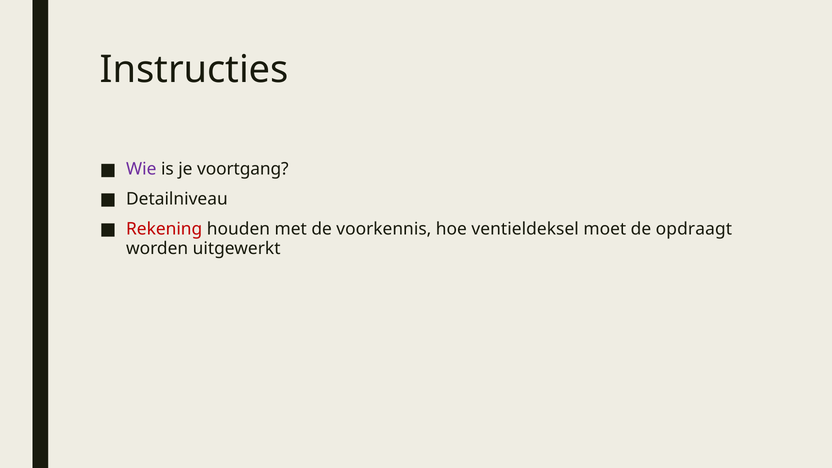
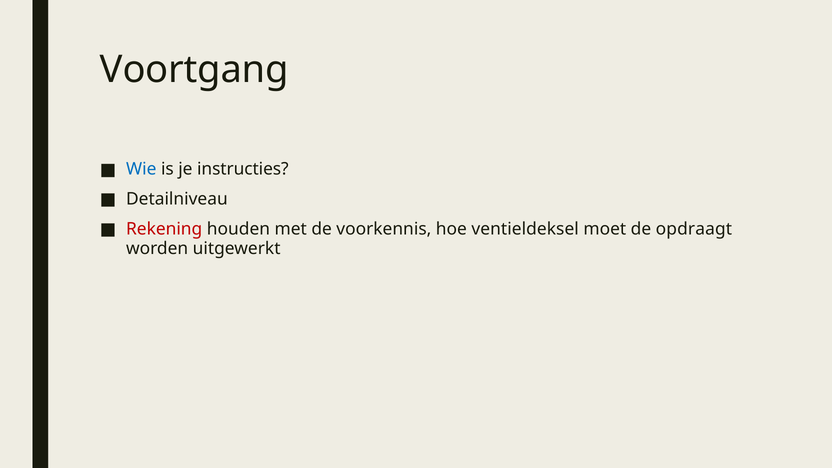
Instructies: Instructies -> Voortgang
Wie colour: purple -> blue
voortgang: voortgang -> instructies
